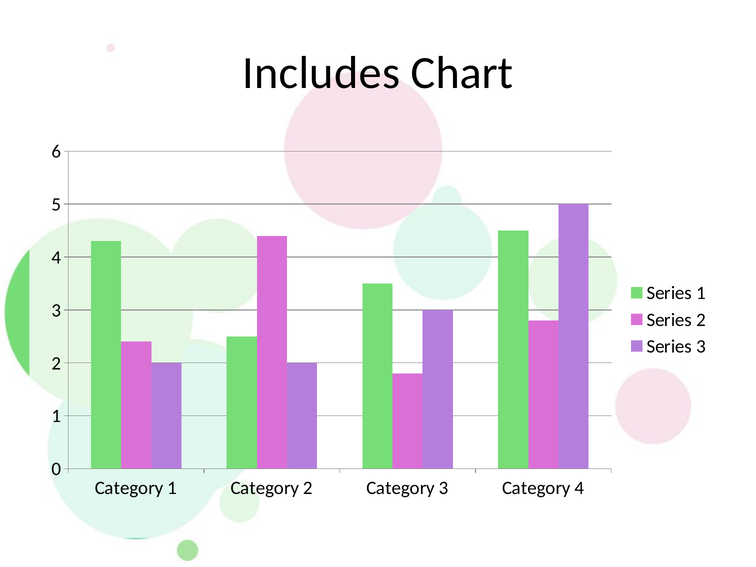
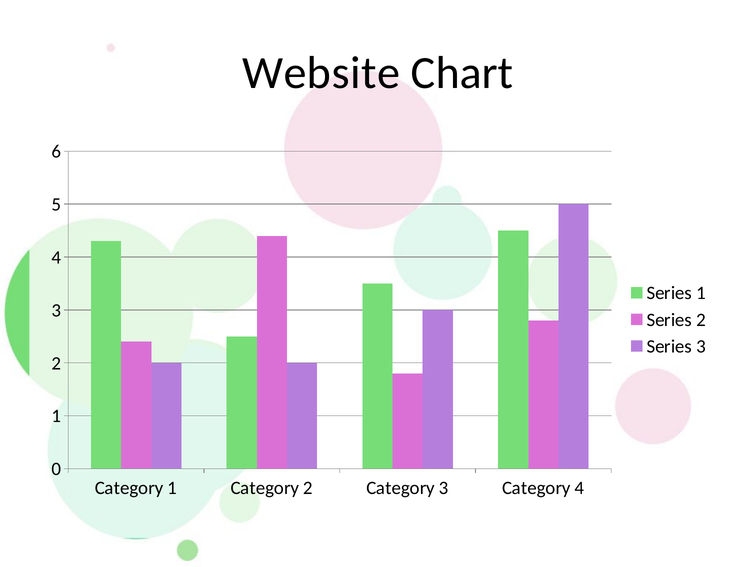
Includes: Includes -> Website
